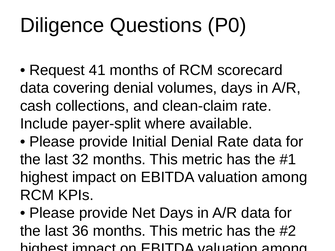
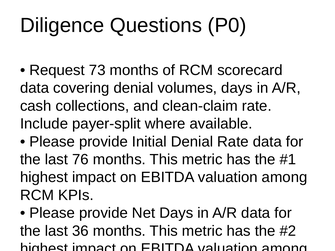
41: 41 -> 73
32: 32 -> 76
